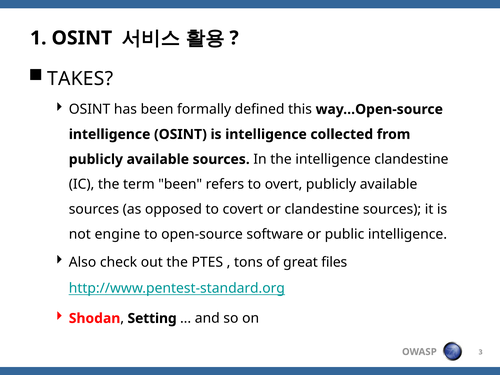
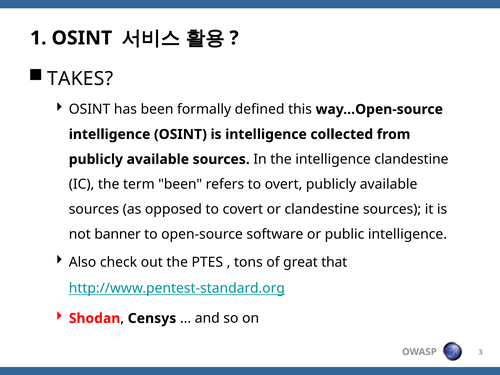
engine: engine -> banner
files: files -> that
Setting: Setting -> Censys
